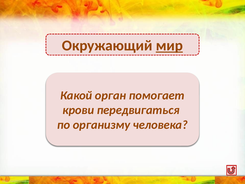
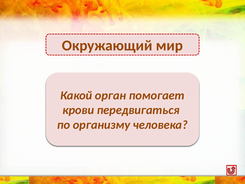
мир underline: present -> none
